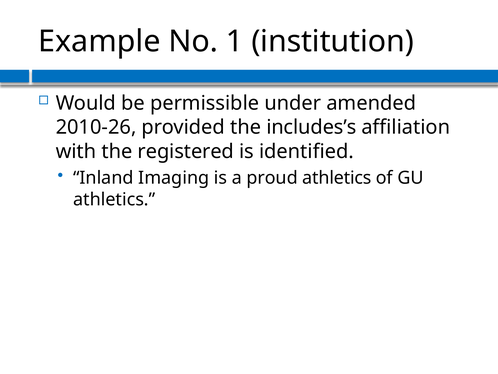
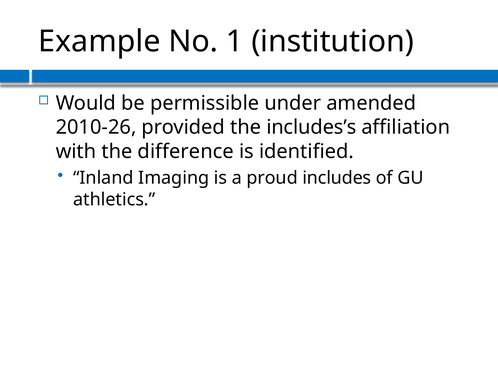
registered: registered -> difference
proud athletics: athletics -> includes
